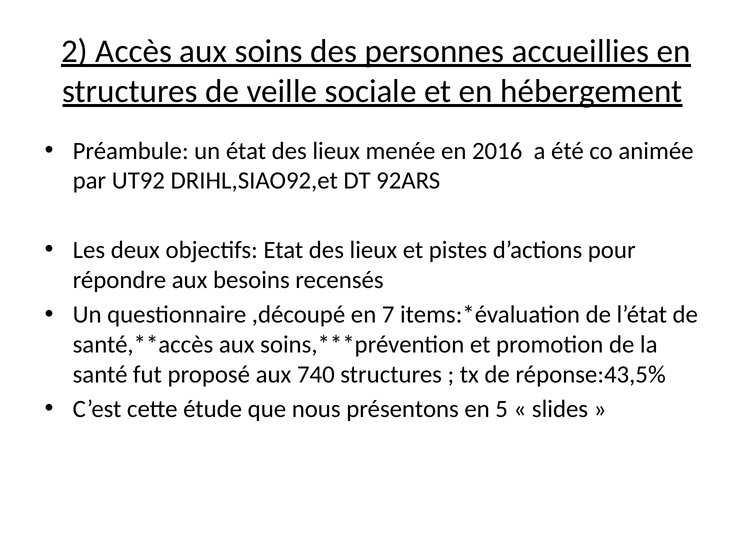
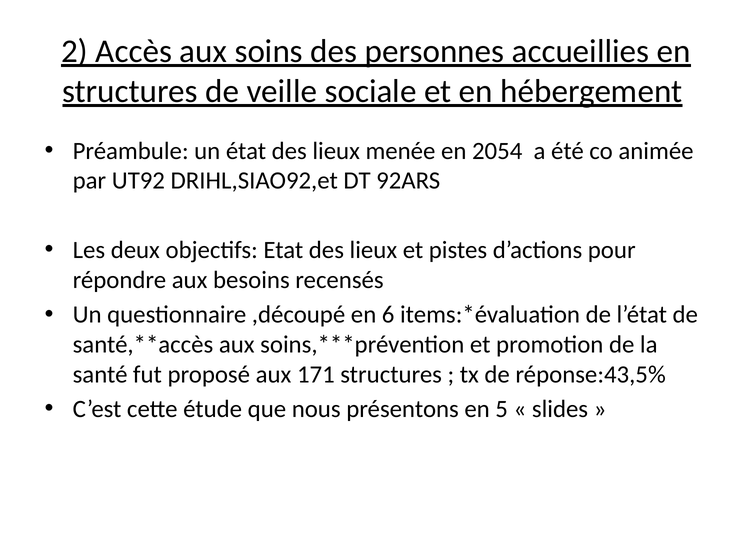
2016: 2016 -> 2054
7: 7 -> 6
740: 740 -> 171
